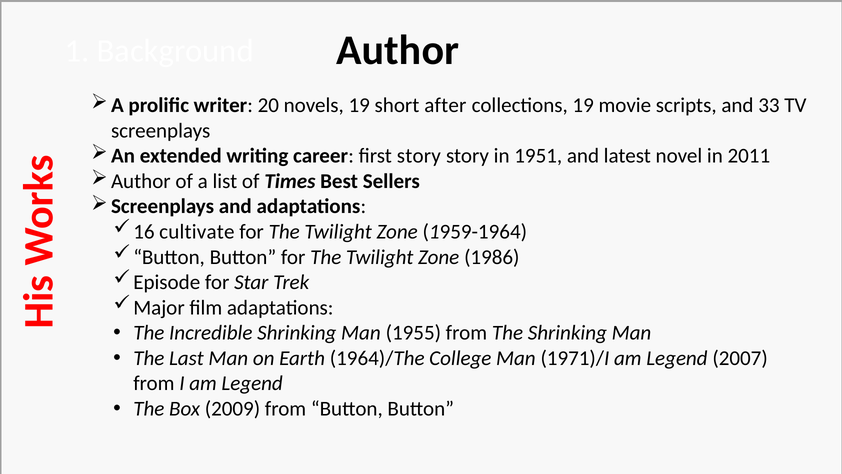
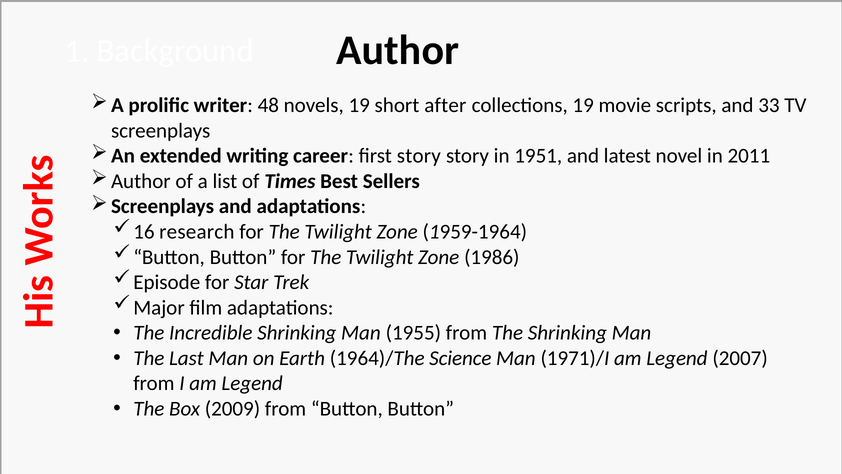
20: 20 -> 48
cultivate: cultivate -> research
College: College -> Science
